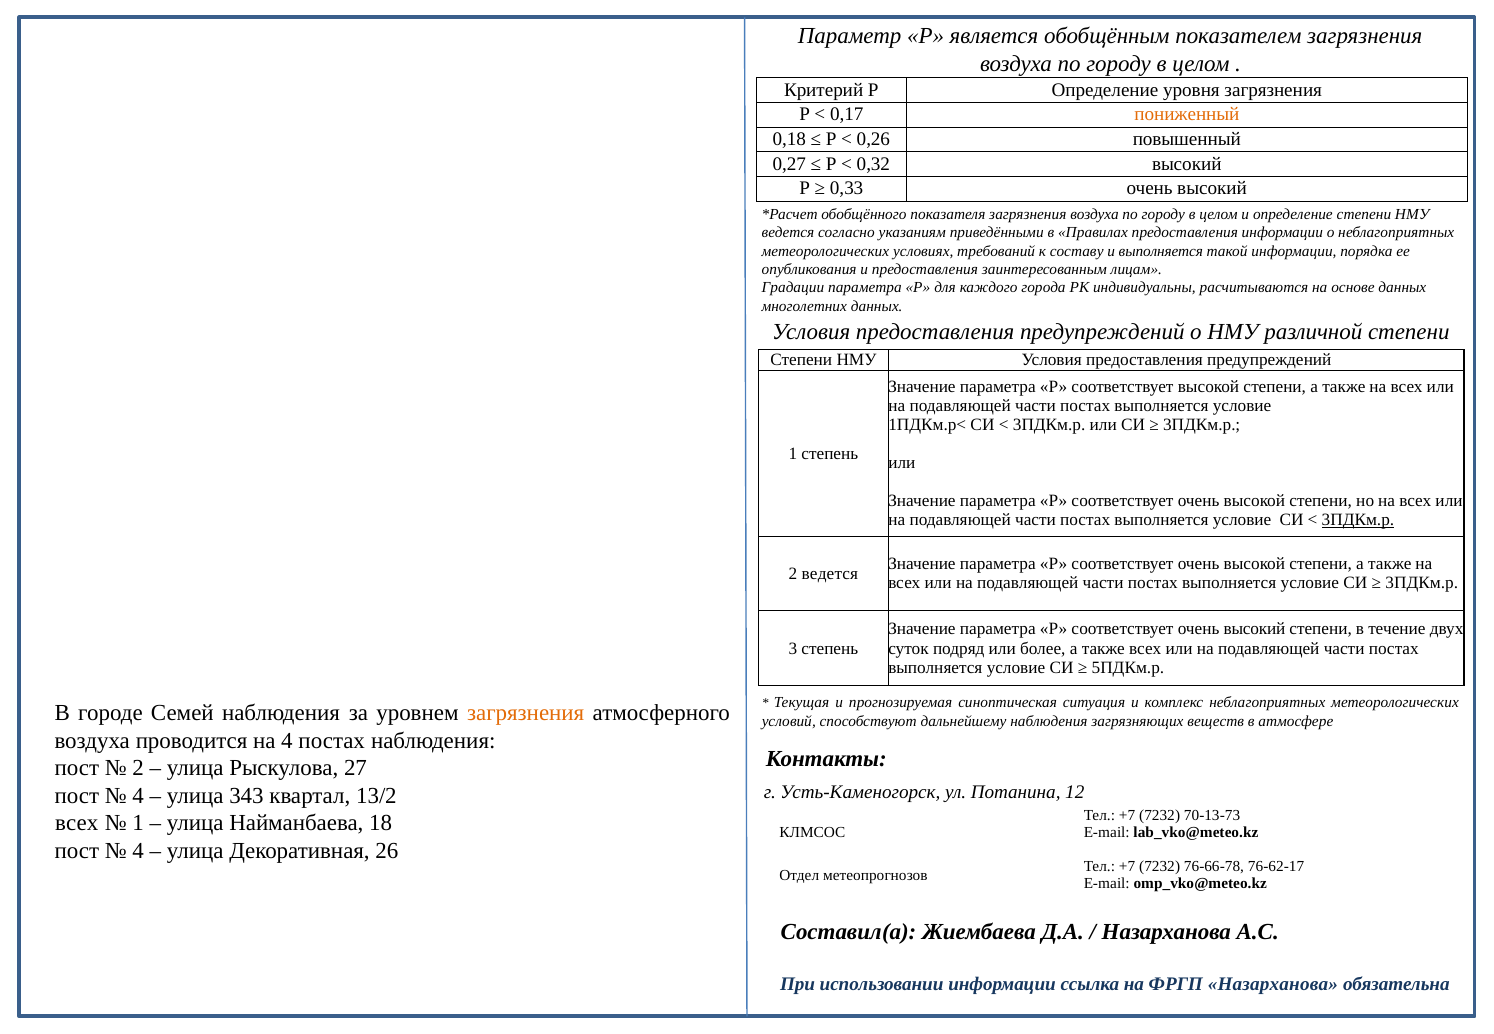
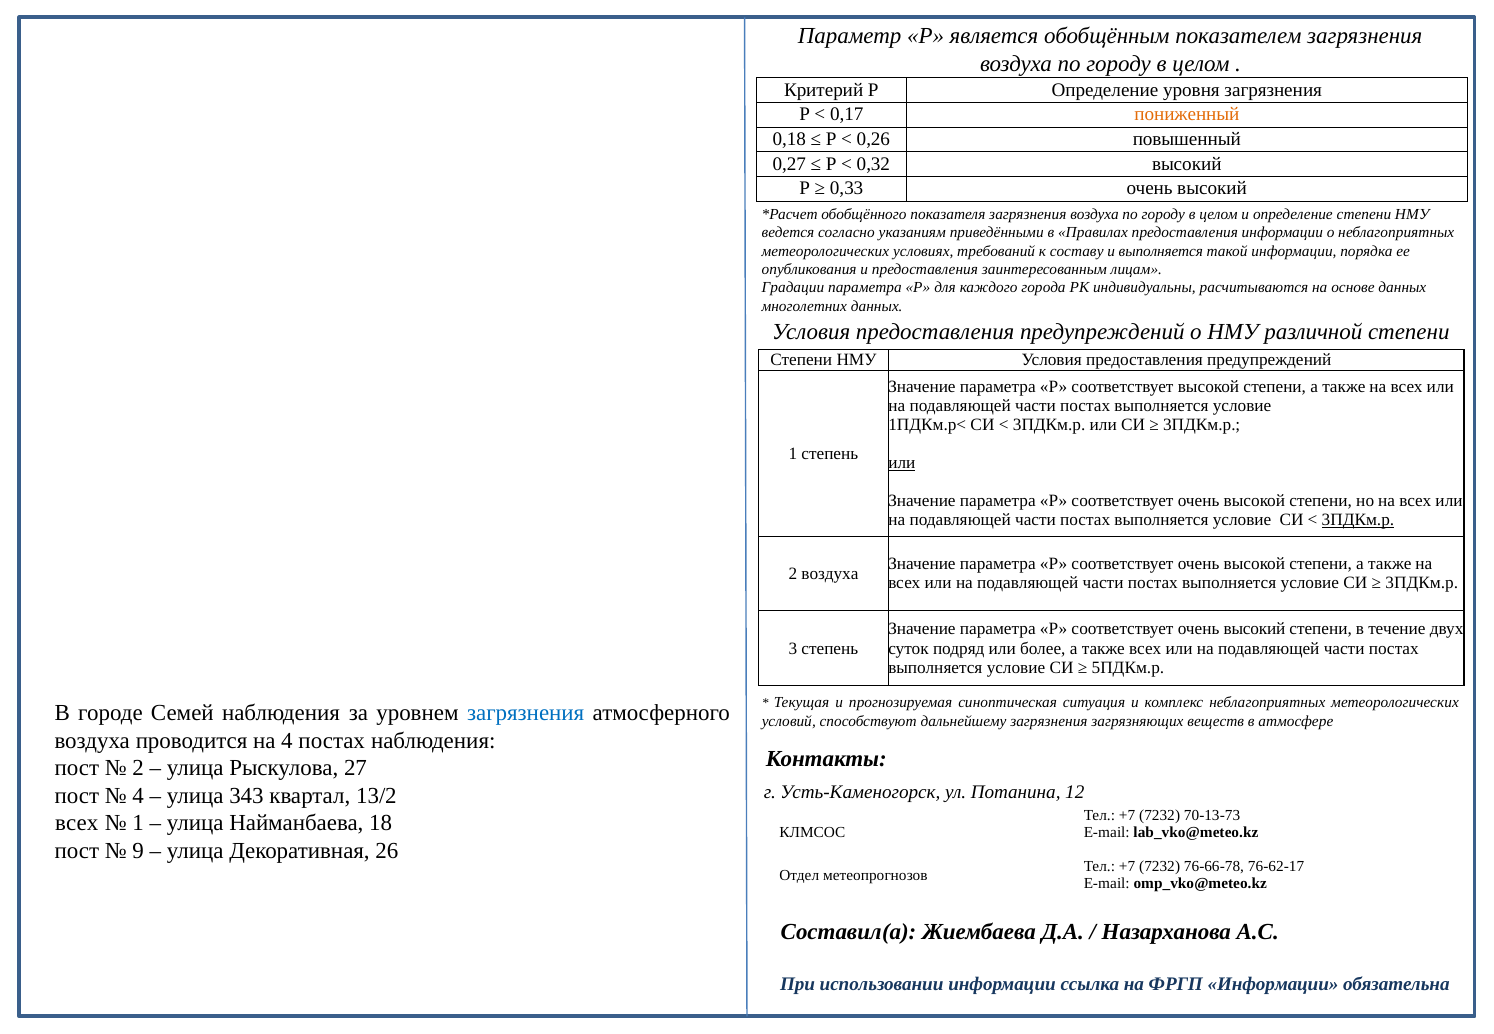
или at (902, 463) underline: none -> present
2 ведется: ведется -> воздуха
загрязнения at (526, 713) colour: orange -> blue
дальнейшему наблюдения: наблюдения -> загрязнения
4 at (138, 851): 4 -> 9
ФРГП Назарханова: Назарханова -> Информации
